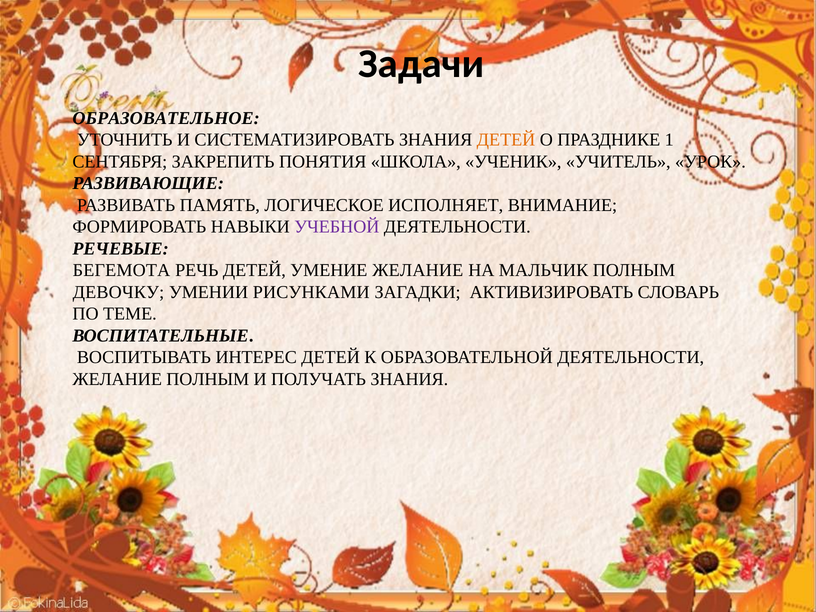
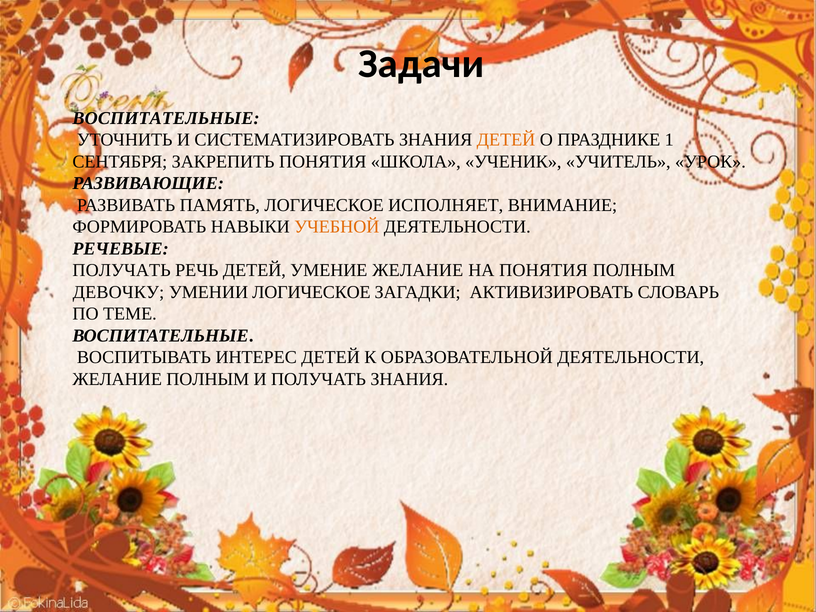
ОБРАЗОВАТЕЛЬНОЕ at (166, 118): ОБРАЗОВАТЕЛЬНОЕ -> ВОСПИТАТЕЛЬНЫЕ
УЧЕБНОЙ colour: purple -> orange
БЕГЕМОТА at (122, 270): БЕГЕМОТА -> ПОЛУЧАТЬ
НА МАЛЬЧИК: МАЛЬЧИК -> ПОНЯТИЯ
УМЕНИИ РИСУНКАМИ: РИСУНКАМИ -> ЛОГИЧЕСКОЕ
